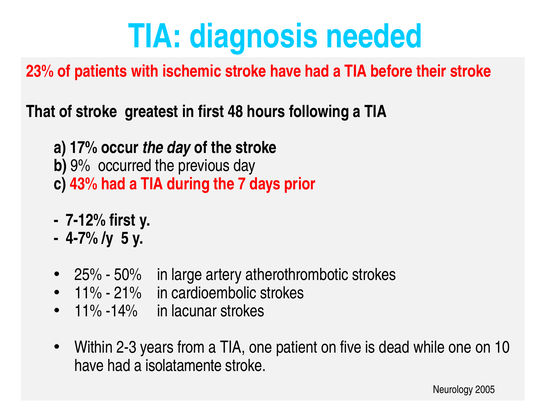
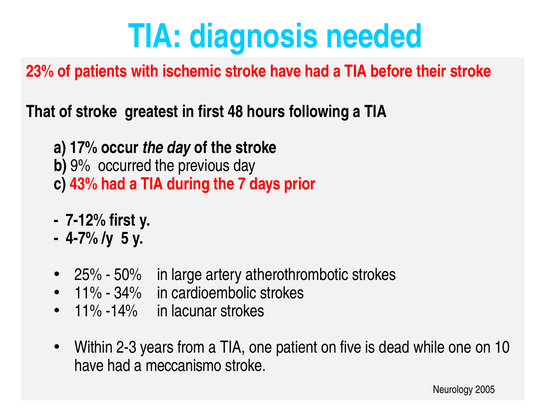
21%: 21% -> 34%
isolatamente: isolatamente -> meccanismo
